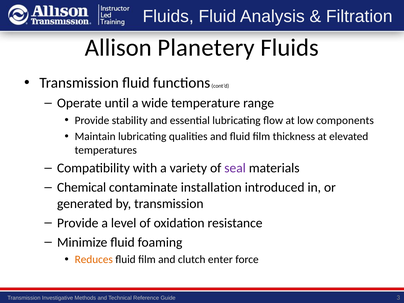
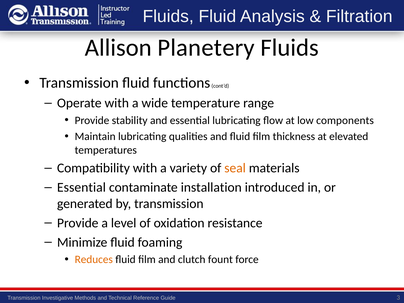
Operate until: until -> with
seal colour: purple -> orange
Chemical at (82, 188): Chemical -> Essential
enter: enter -> fount
